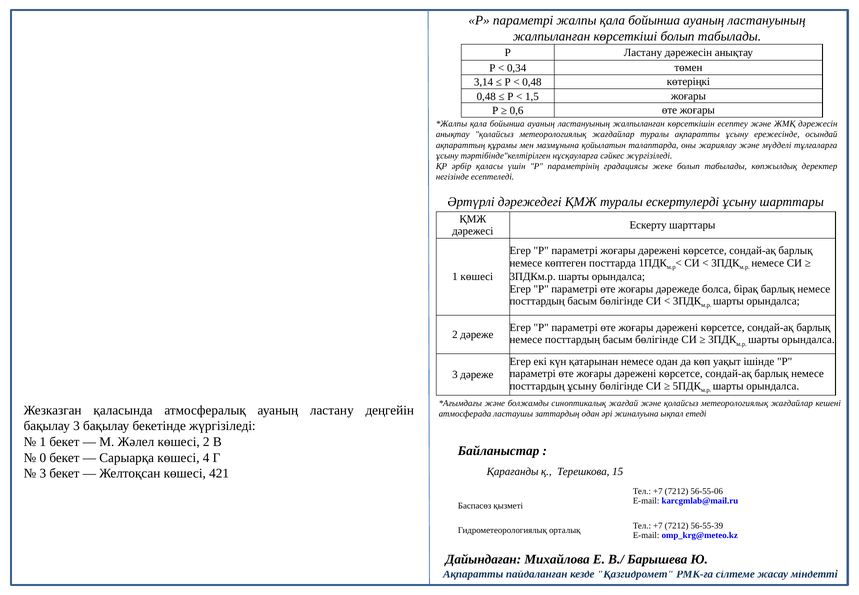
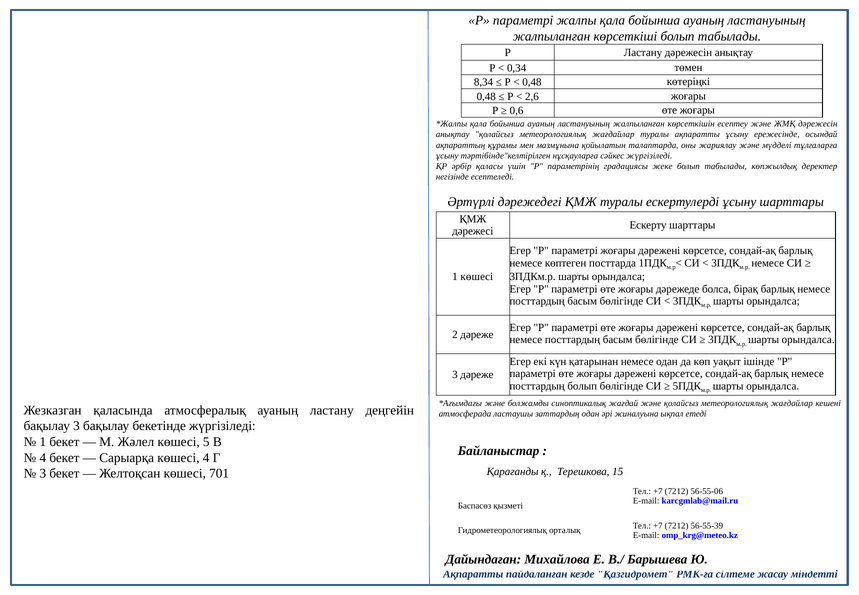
3,14: 3,14 -> 8,34
1,5: 1,5 -> 2,6
посттардың ұсыну: ұсыну -> болып
көшесі 2: 2 -> 5
0 at (43, 458): 0 -> 4
421: 421 -> 701
